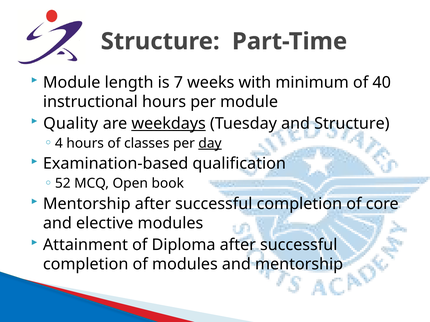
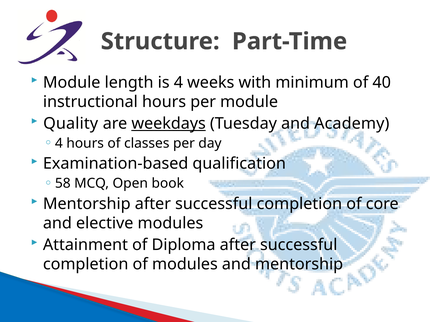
is 7: 7 -> 4
and Structure: Structure -> Academy
day underline: present -> none
52: 52 -> 58
